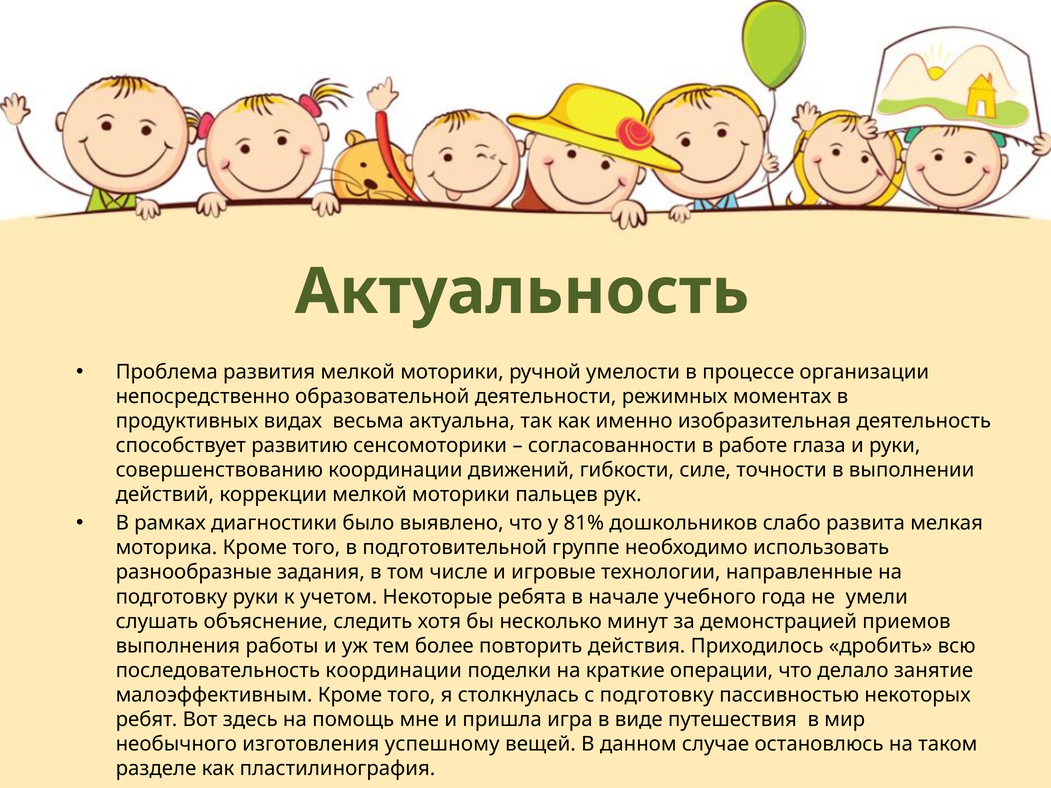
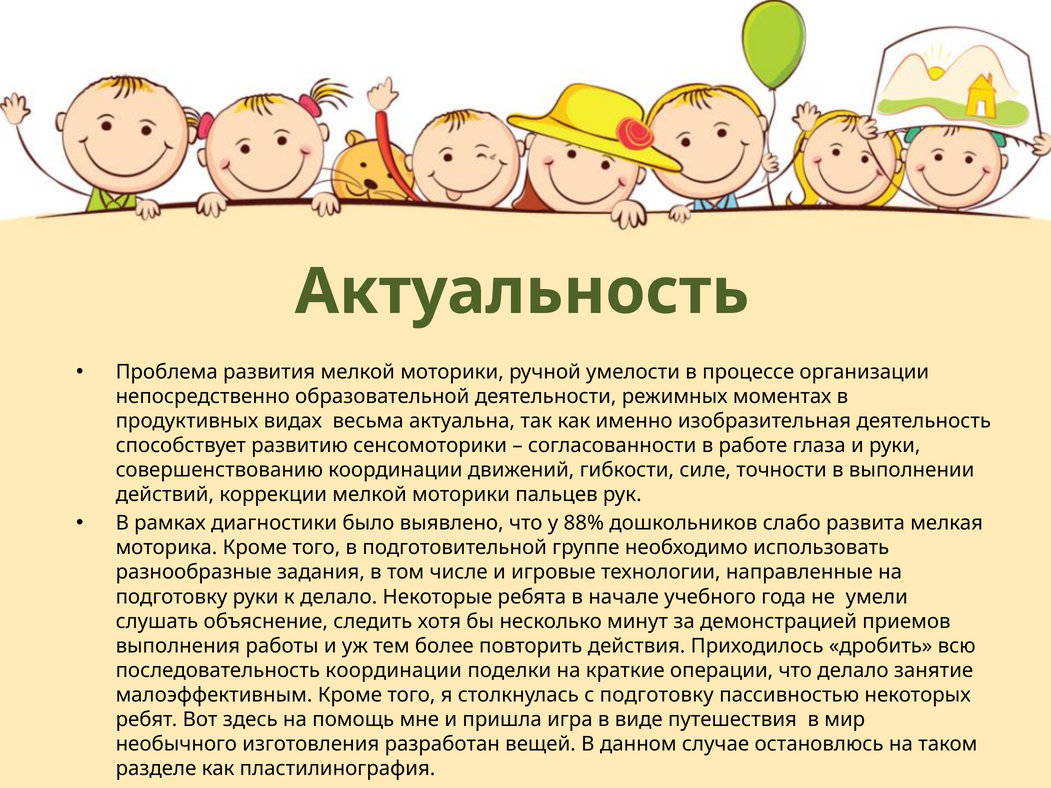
81%: 81% -> 88%
к учетом: учетом -> делало
успешному: успешному -> разработан
